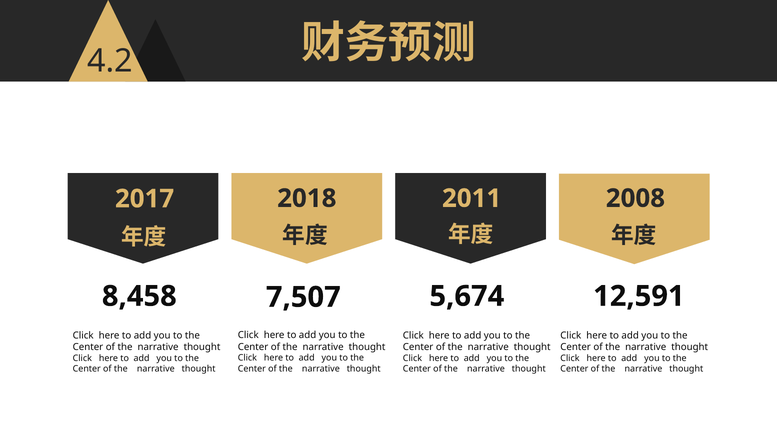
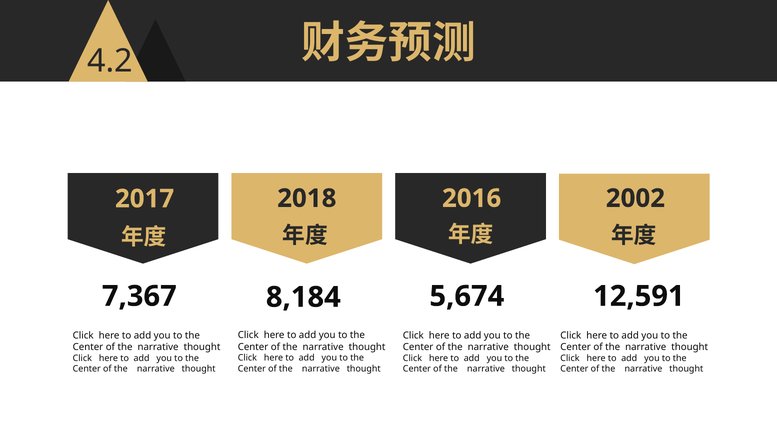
2011: 2011 -> 2016
2008: 2008 -> 2002
8,458: 8,458 -> 7,367
7,507: 7,507 -> 8,184
